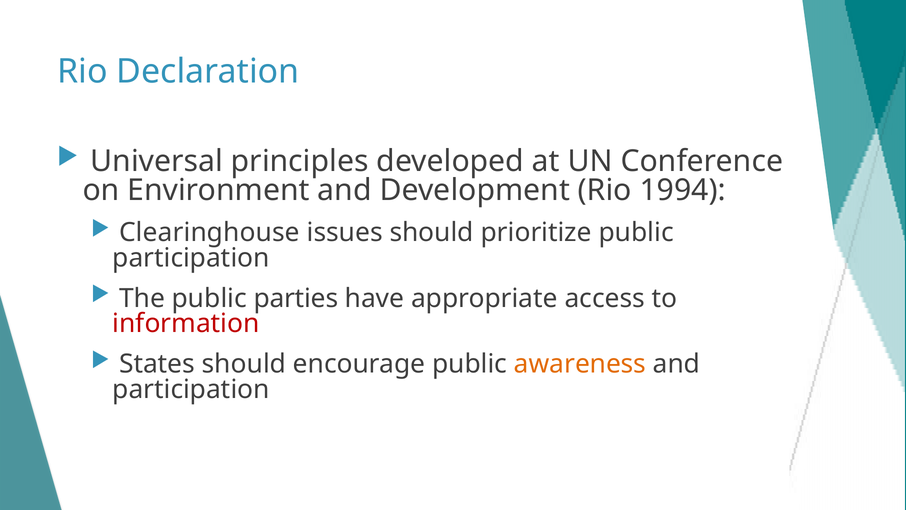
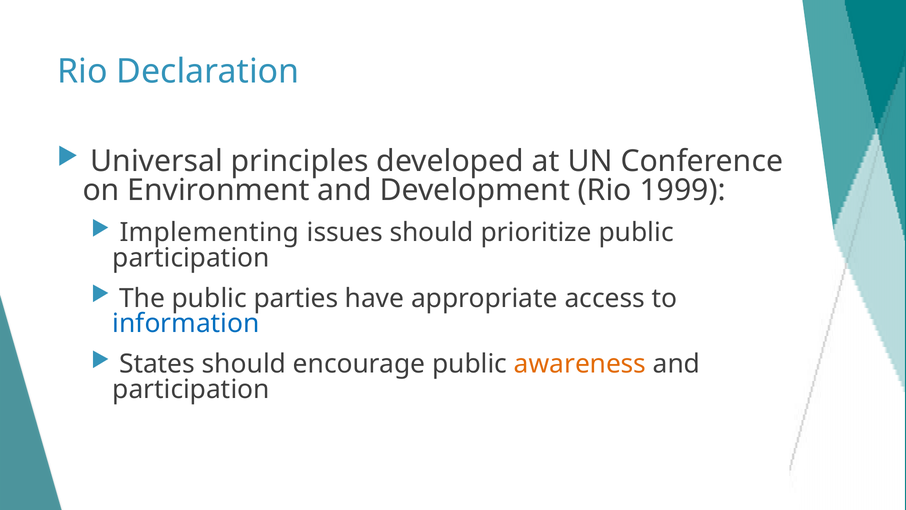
1994: 1994 -> 1999
Clearinghouse: Clearinghouse -> Implementing
information colour: red -> blue
